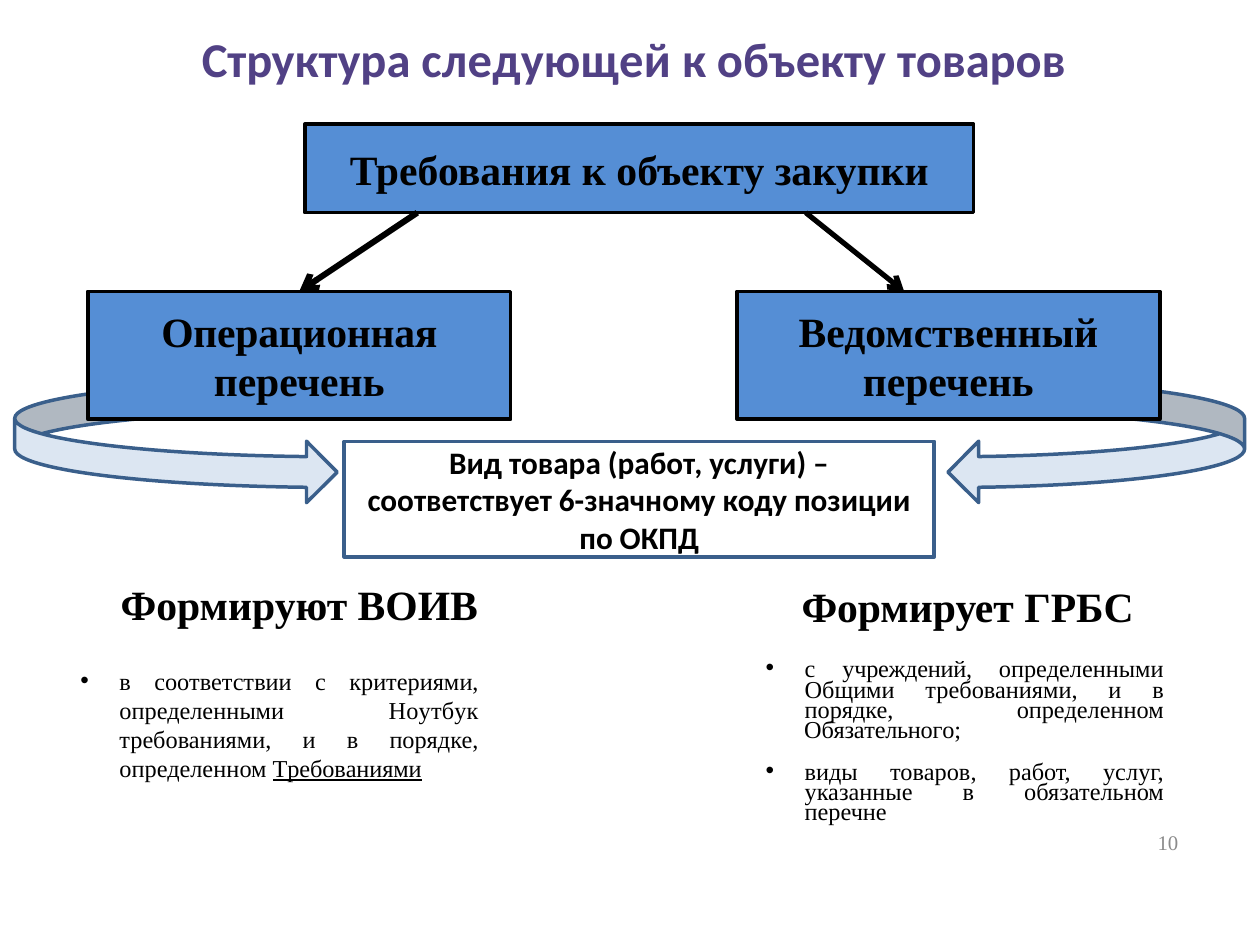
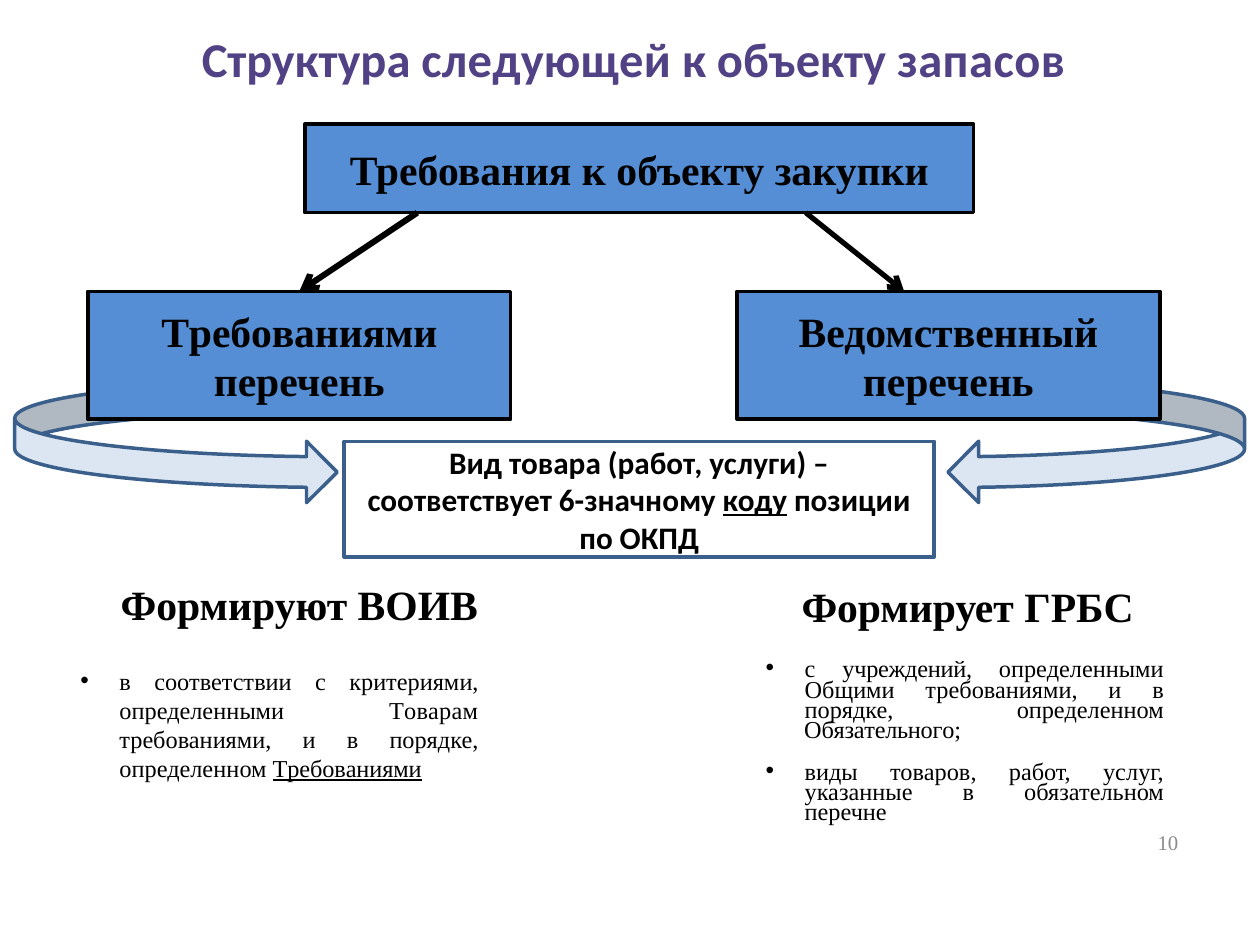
объекту товаров: товаров -> запасов
Операционная at (299, 333): Операционная -> Требованиями
коду underline: none -> present
Ноутбук: Ноутбук -> Товарам
